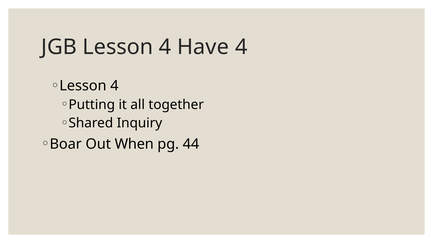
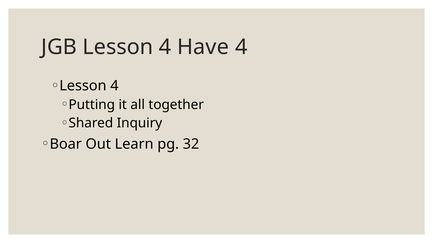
When: When -> Learn
44: 44 -> 32
